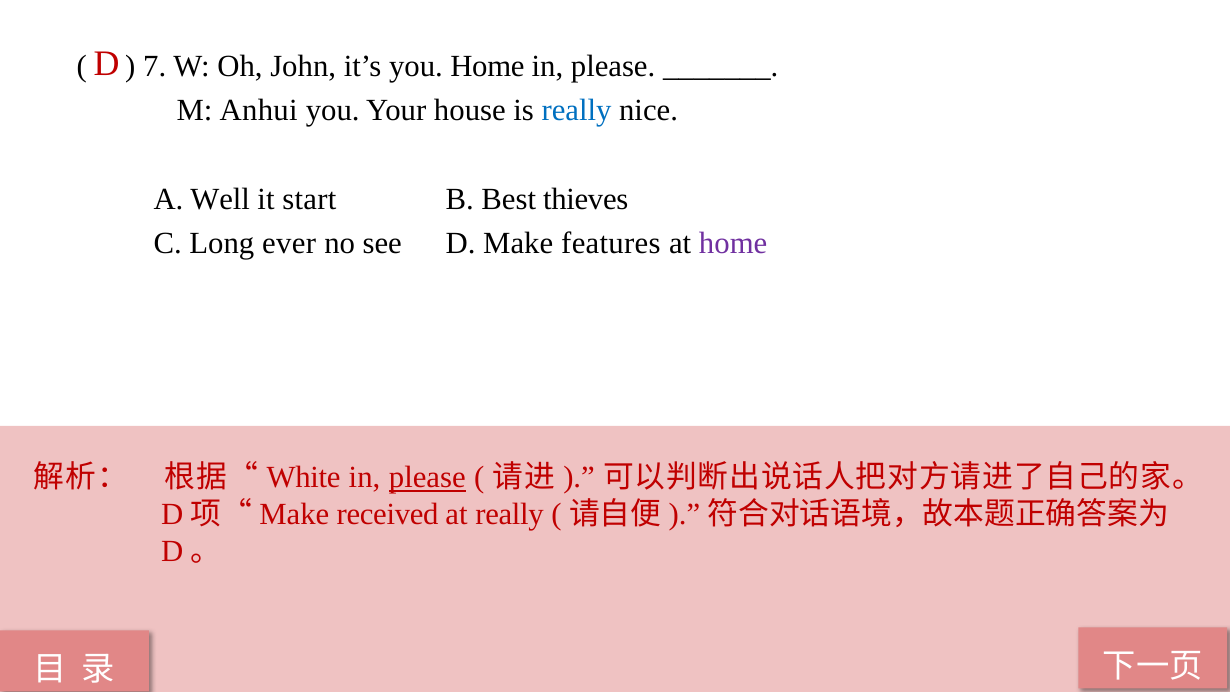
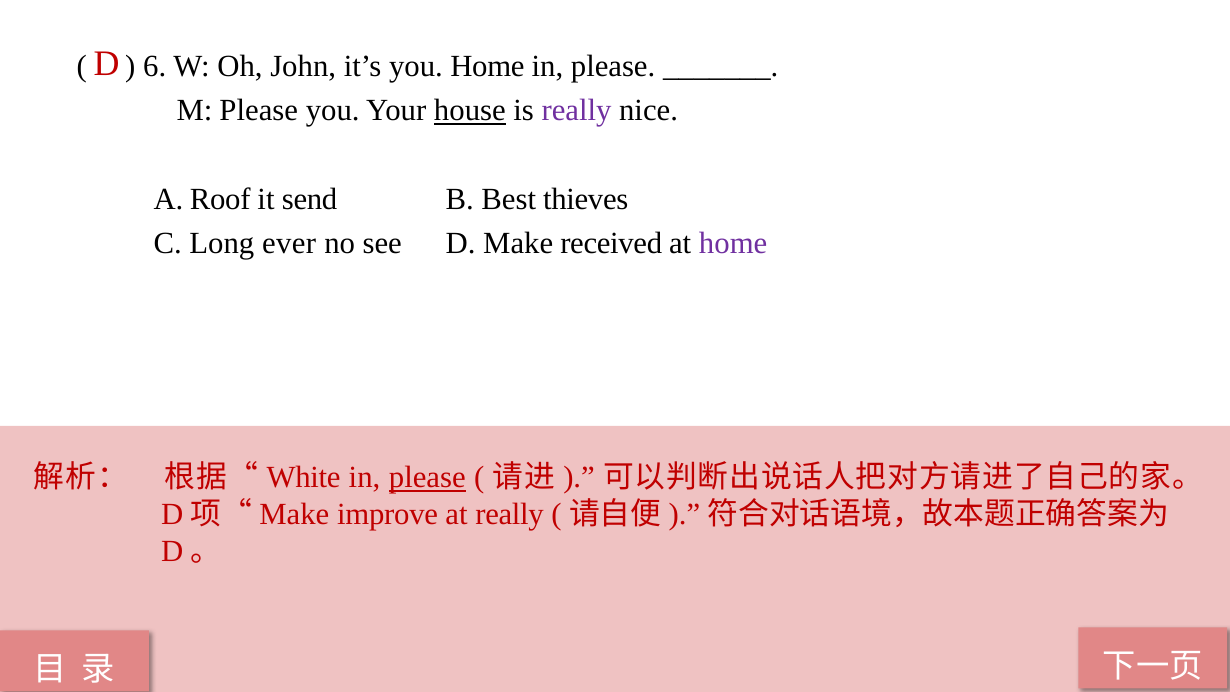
7: 7 -> 6
M Anhui: Anhui -> Please
house underline: none -> present
really at (576, 110) colour: blue -> purple
Well: Well -> Roof
start: start -> send
features: features -> received
received: received -> improve
